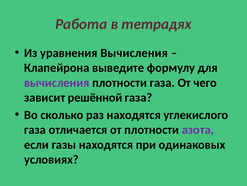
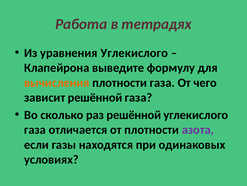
уравнения Вычисления: Вычисления -> Углекислого
вычисления at (57, 82) colour: purple -> orange
раз находятся: находятся -> решённой
